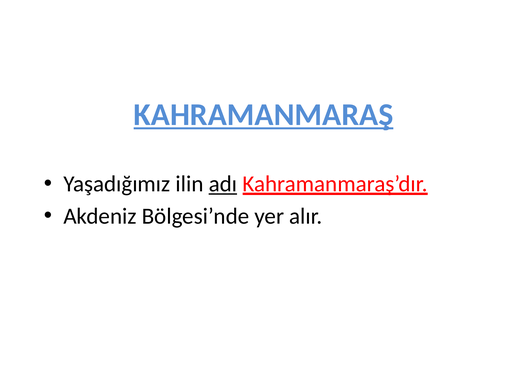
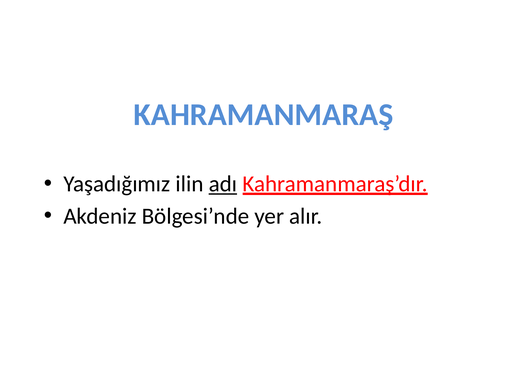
KAHRAMANMARAŞ underline: present -> none
